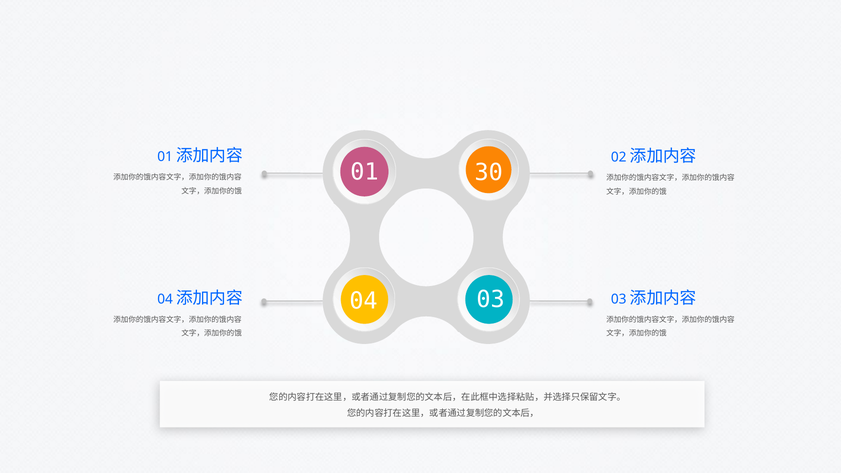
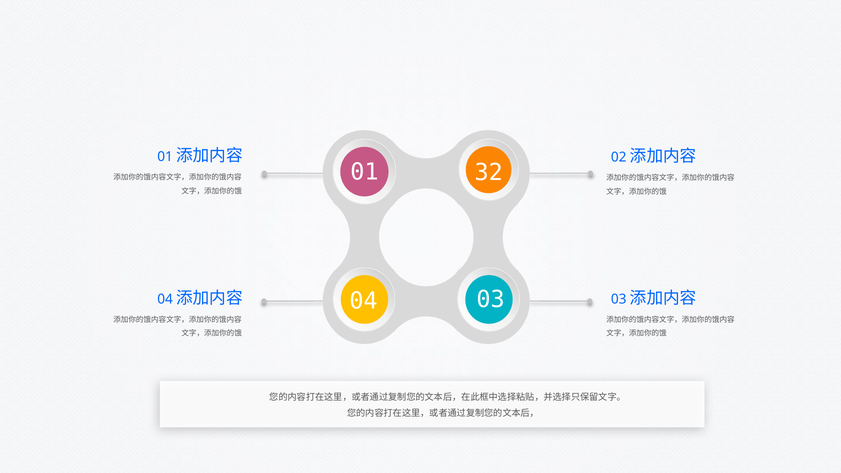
30: 30 -> 32
